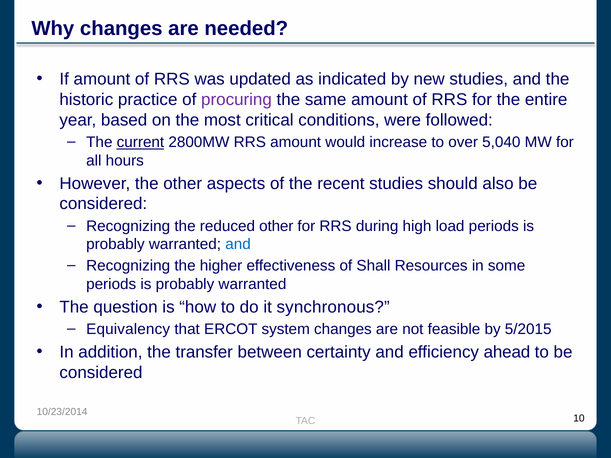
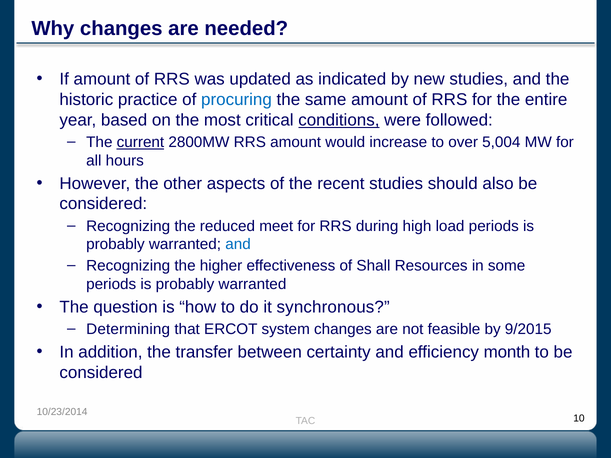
procuring colour: purple -> blue
conditions underline: none -> present
5,040: 5,040 -> 5,004
reduced other: other -> meet
Equivalency: Equivalency -> Determining
5/2015: 5/2015 -> 9/2015
ahead: ahead -> month
